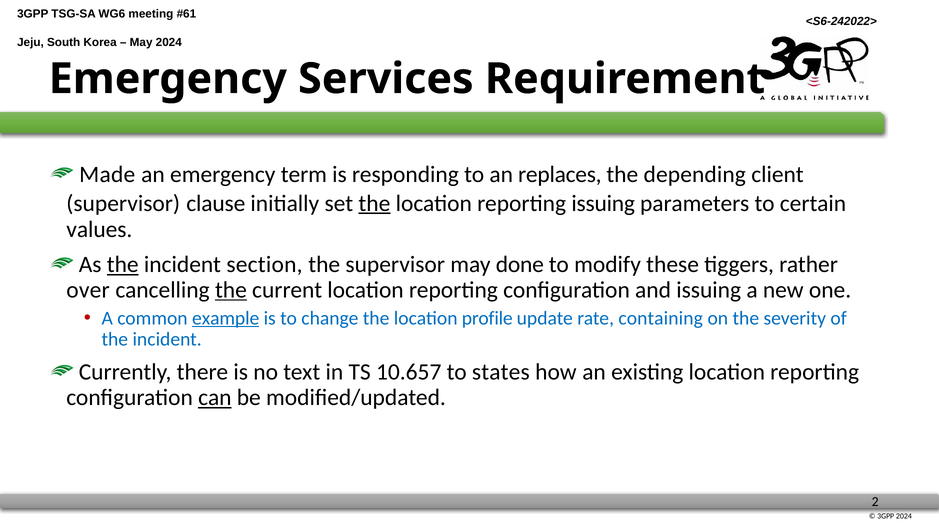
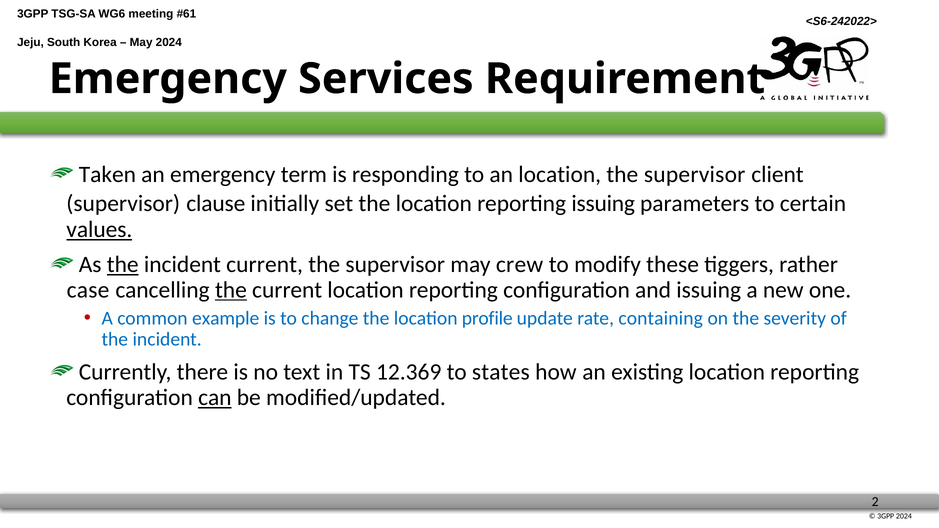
Made: Made -> Taken
an replaces: replaces -> location
depending at (695, 175): depending -> supervisor
the at (374, 203) underline: present -> none
values underline: none -> present
incident section: section -> current
done: done -> crew
over: over -> case
example underline: present -> none
10.657: 10.657 -> 12.369
